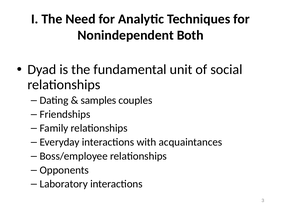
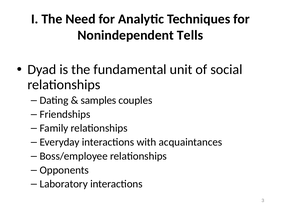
Both: Both -> Tells
